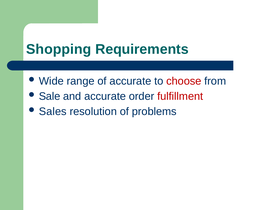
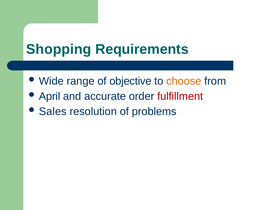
of accurate: accurate -> objective
choose colour: red -> orange
Sale: Sale -> April
